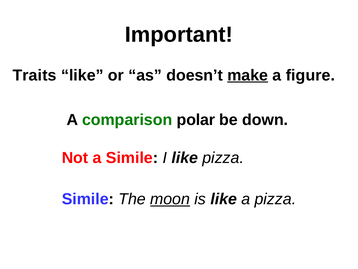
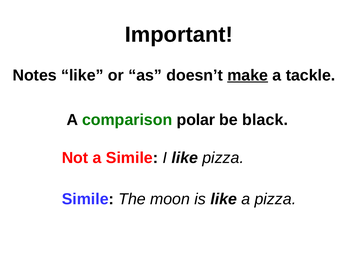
Traits: Traits -> Notes
figure: figure -> tackle
down: down -> black
moon underline: present -> none
